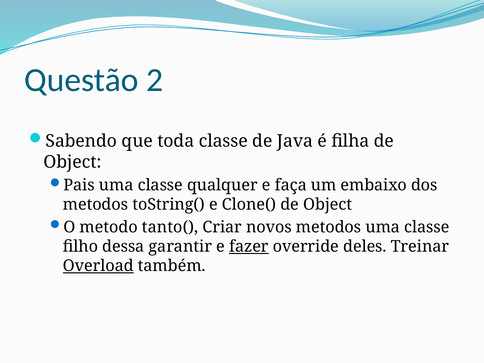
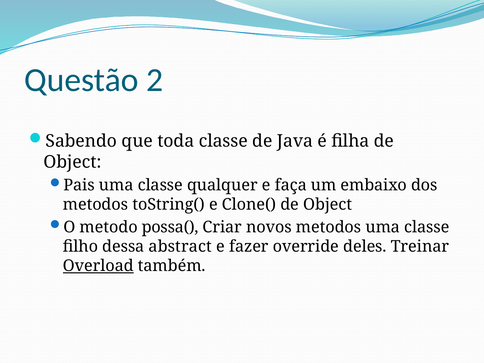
tanto(: tanto( -> possa(
garantir: garantir -> abstract
fazer underline: present -> none
